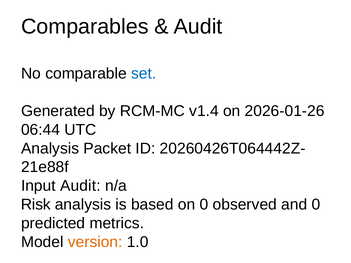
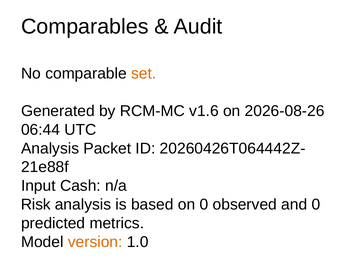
set colour: blue -> orange
v1.4: v1.4 -> v1.6
2026-01-26: 2026-01-26 -> 2026-08-26
Input Audit: Audit -> Cash
